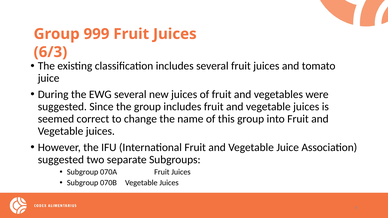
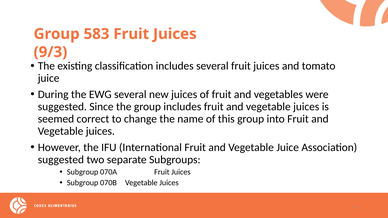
999: 999 -> 583
6/3: 6/3 -> 9/3
